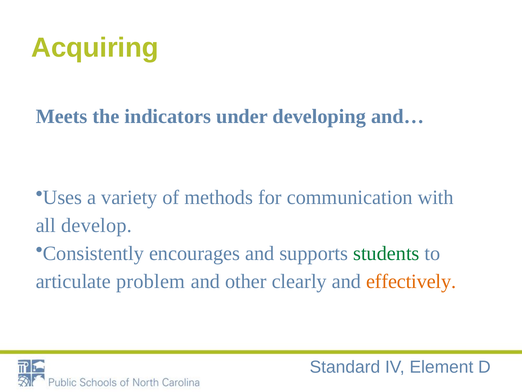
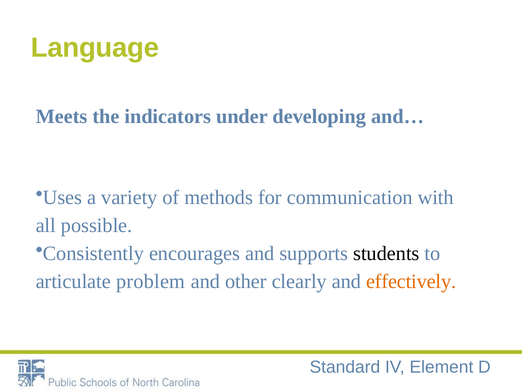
Acquiring: Acquiring -> Language
develop: develop -> possible
students colour: green -> black
